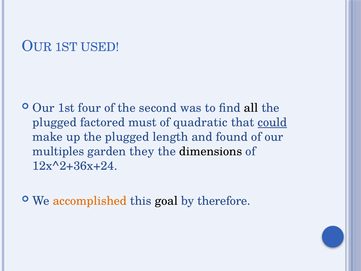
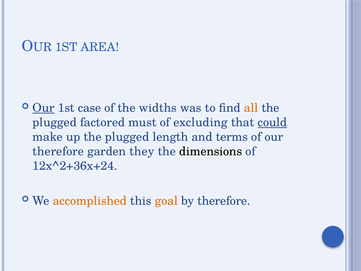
USED: USED -> AREA
Our at (43, 108) underline: none -> present
four: four -> case
second: second -> widths
all colour: black -> orange
quadratic: quadratic -> excluding
found: found -> terms
multiples at (58, 151): multiples -> therefore
goal colour: black -> orange
